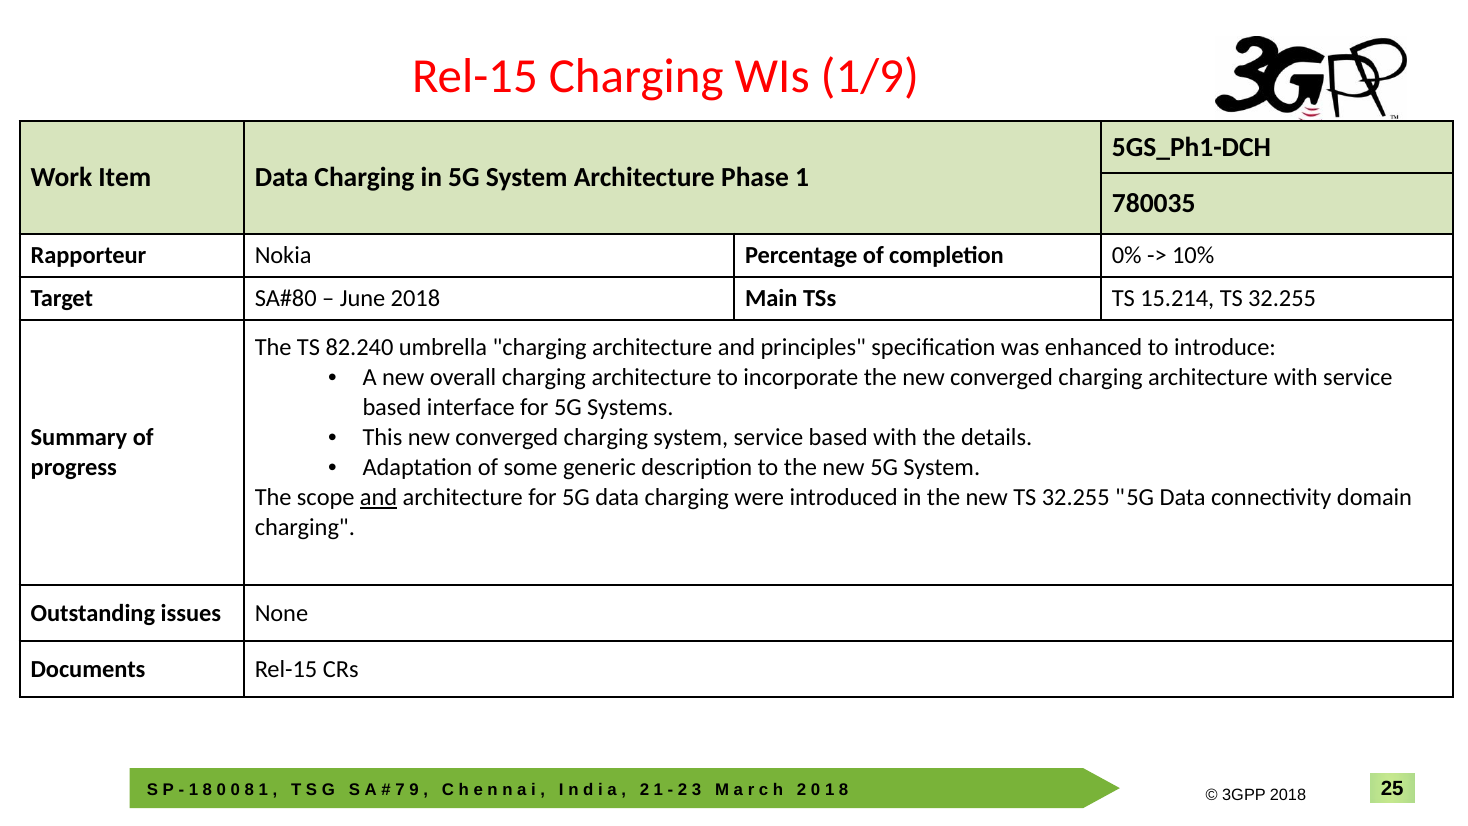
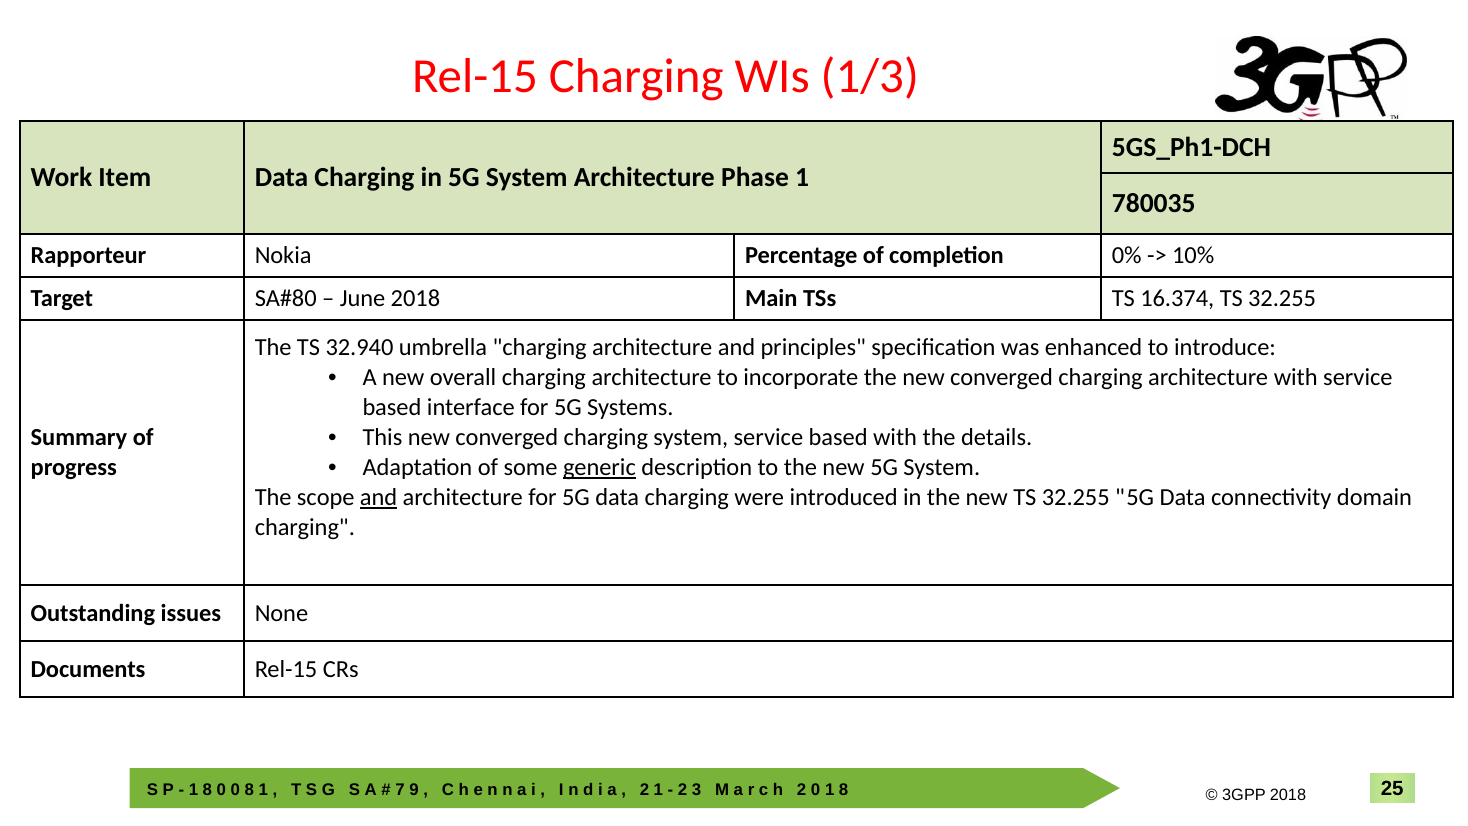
1/9: 1/9 -> 1/3
15.214: 15.214 -> 16.374
82.240: 82.240 -> 32.940
generic underline: none -> present
